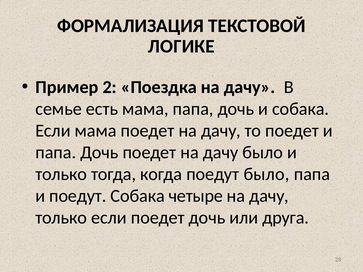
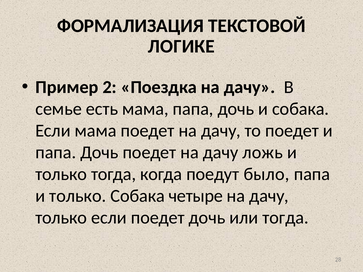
дачу было: было -> ложь
поедут at (78, 196): поедут -> только
или друга: друга -> тогда
